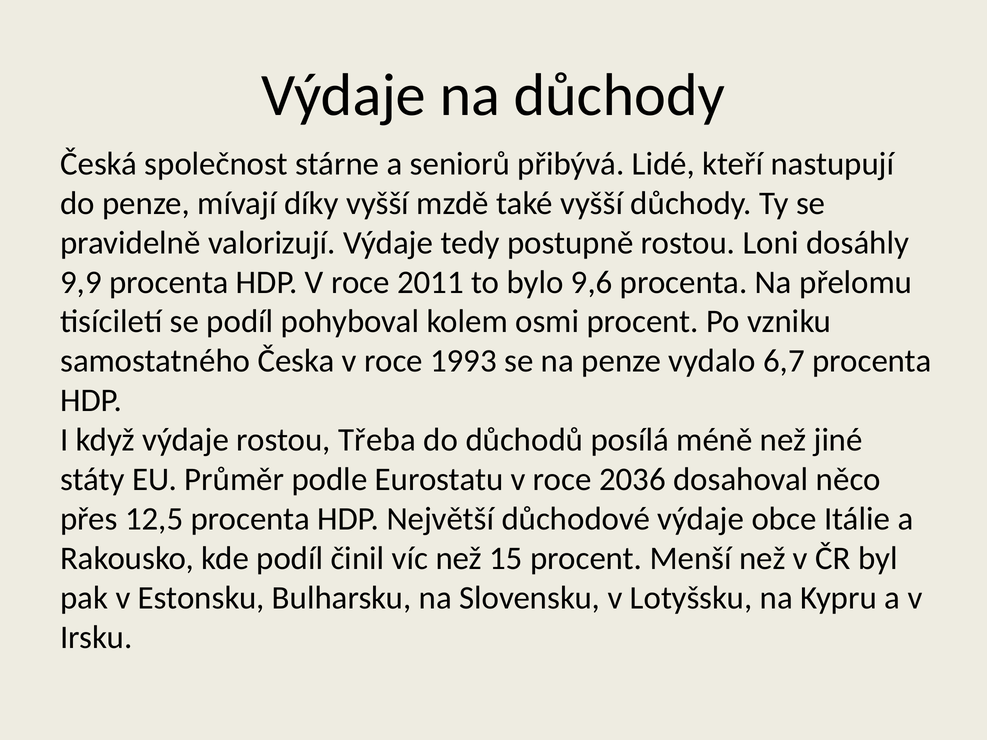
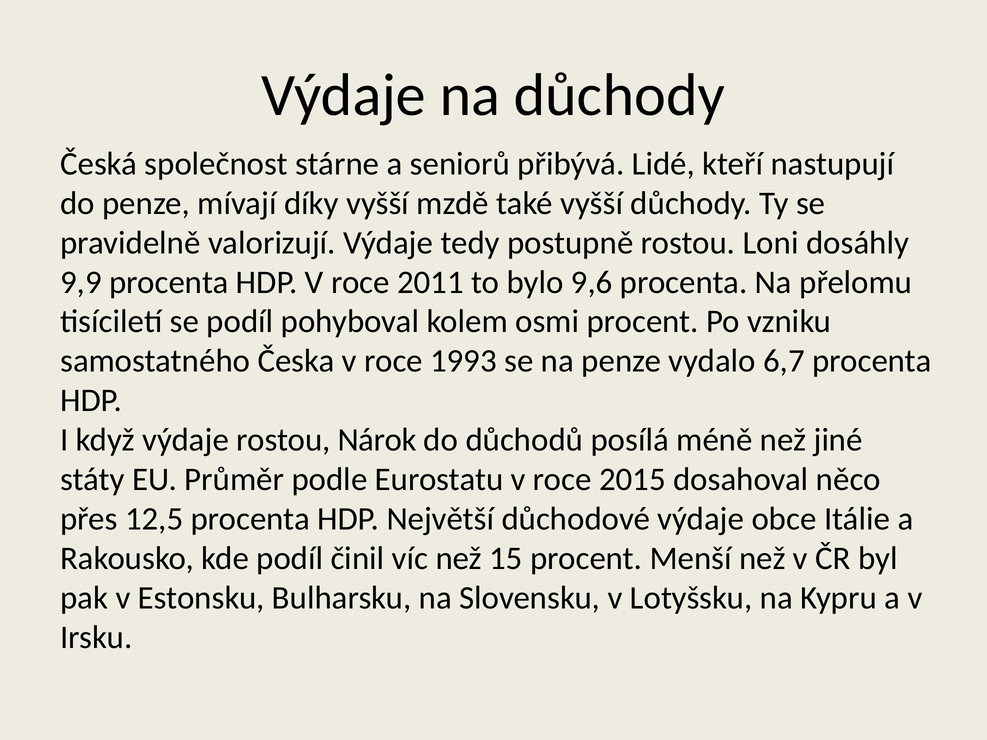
Třeba: Třeba -> Nárok
2036: 2036 -> 2015
